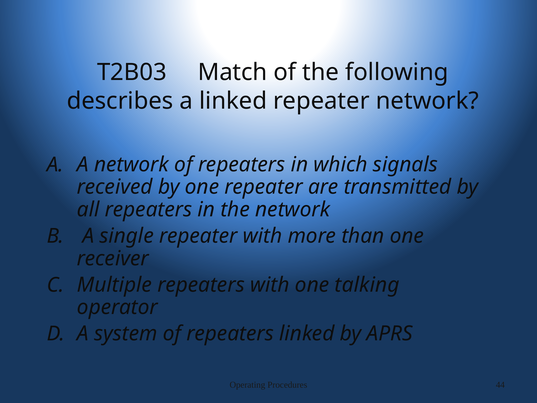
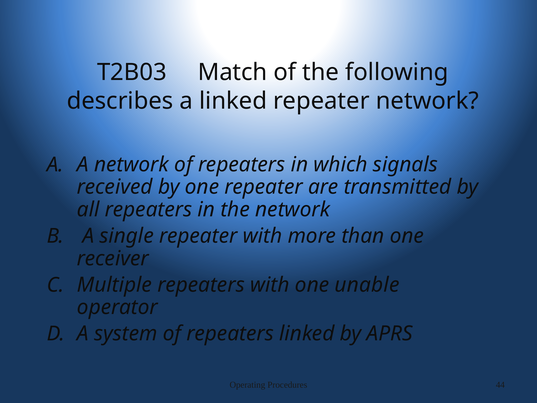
talking: talking -> unable
